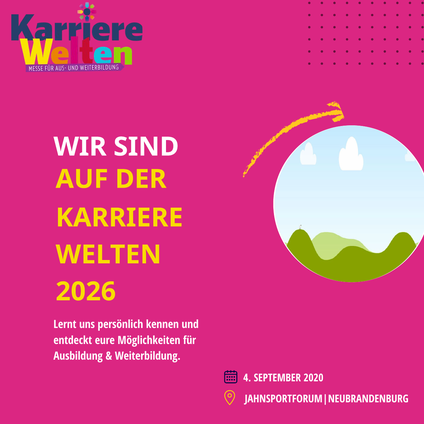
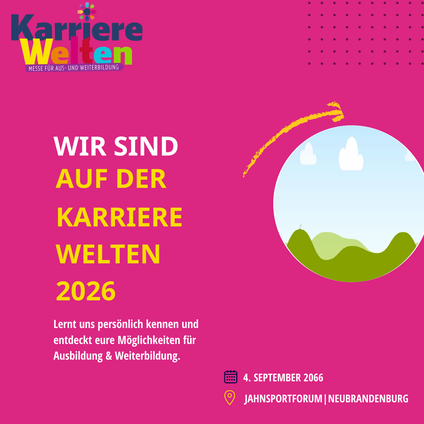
2020: 2020 -> 2066
